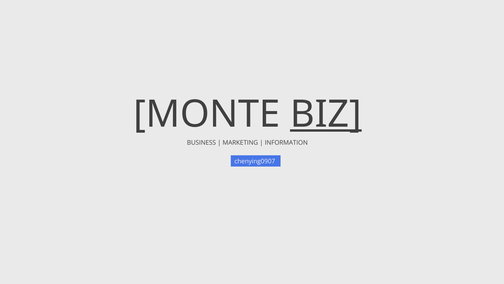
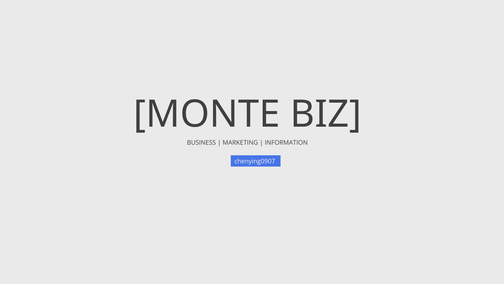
BIZ underline: present -> none
